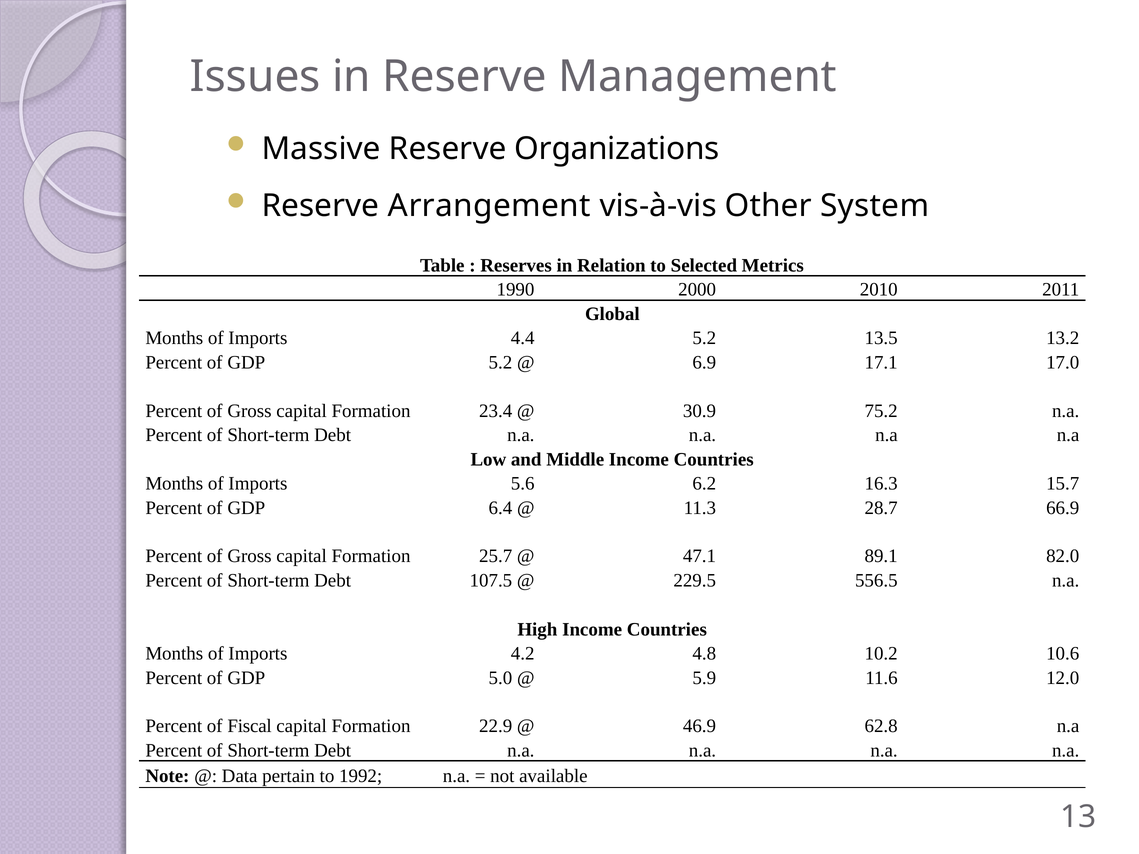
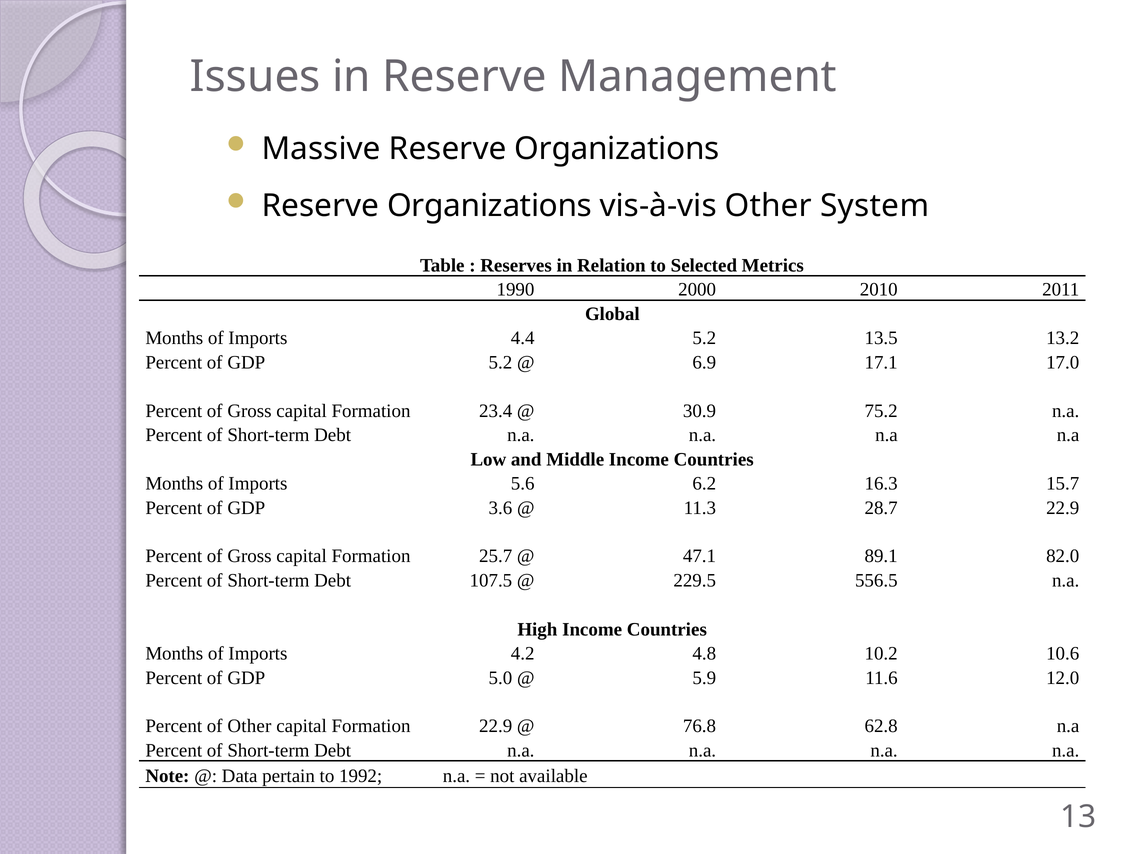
Arrangement at (489, 206): Arrangement -> Organizations
6.4: 6.4 -> 3.6
28.7 66.9: 66.9 -> 22.9
of Fiscal: Fiscal -> Other
46.9: 46.9 -> 76.8
